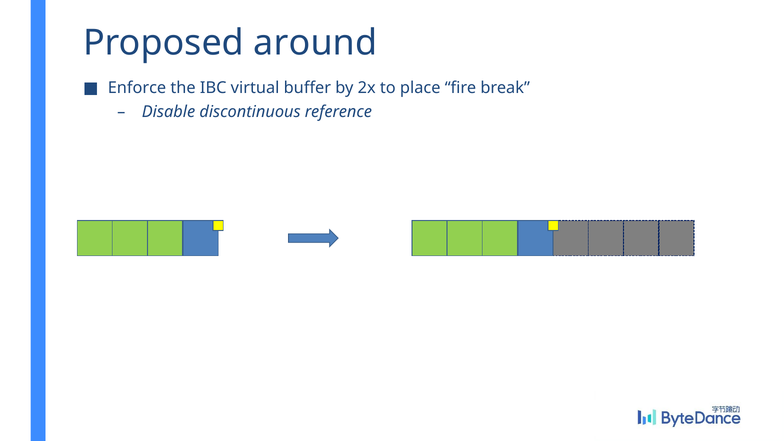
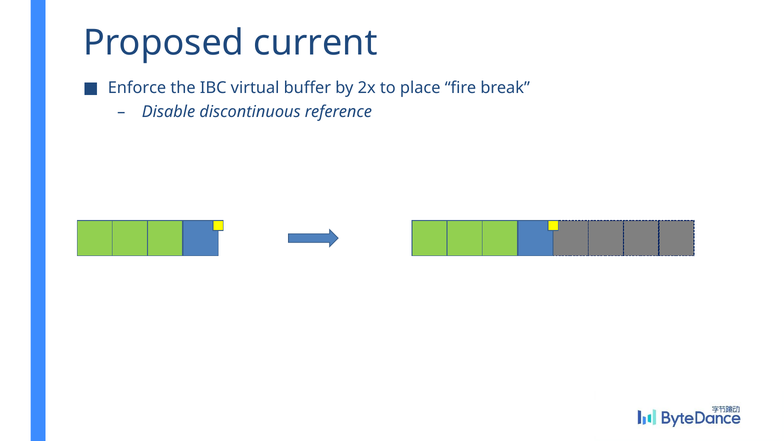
around: around -> current
